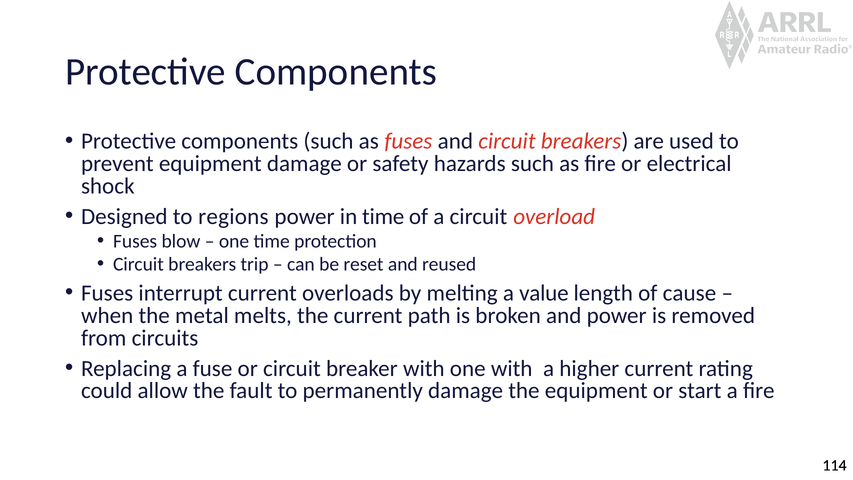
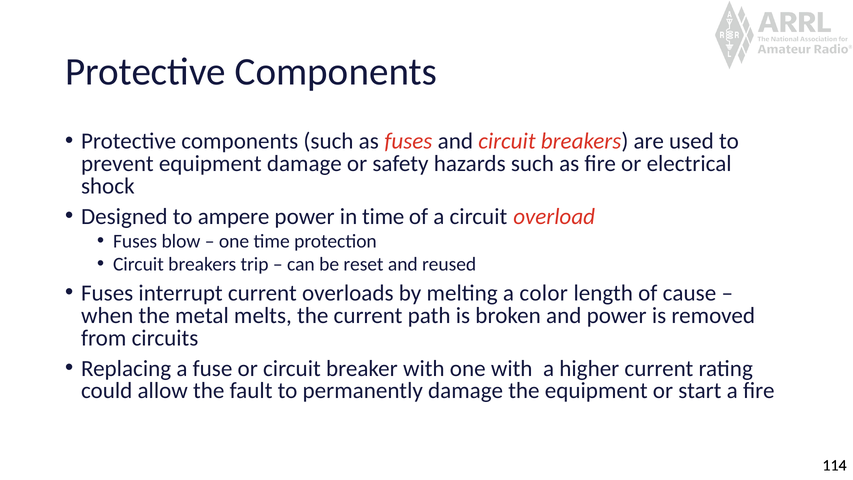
regions: regions -> ampere
value: value -> color
